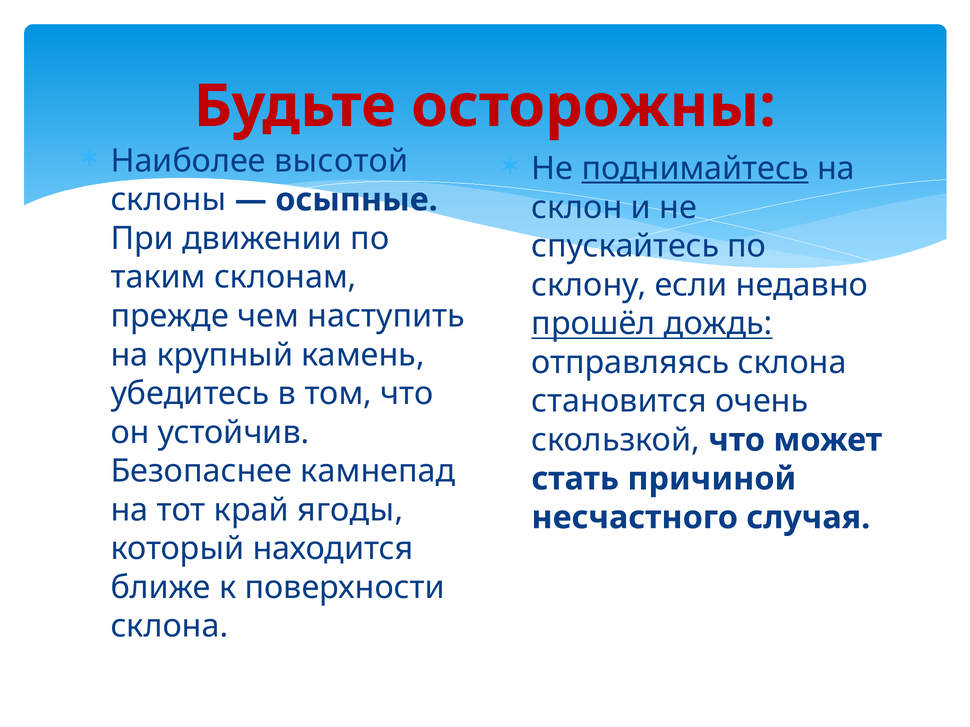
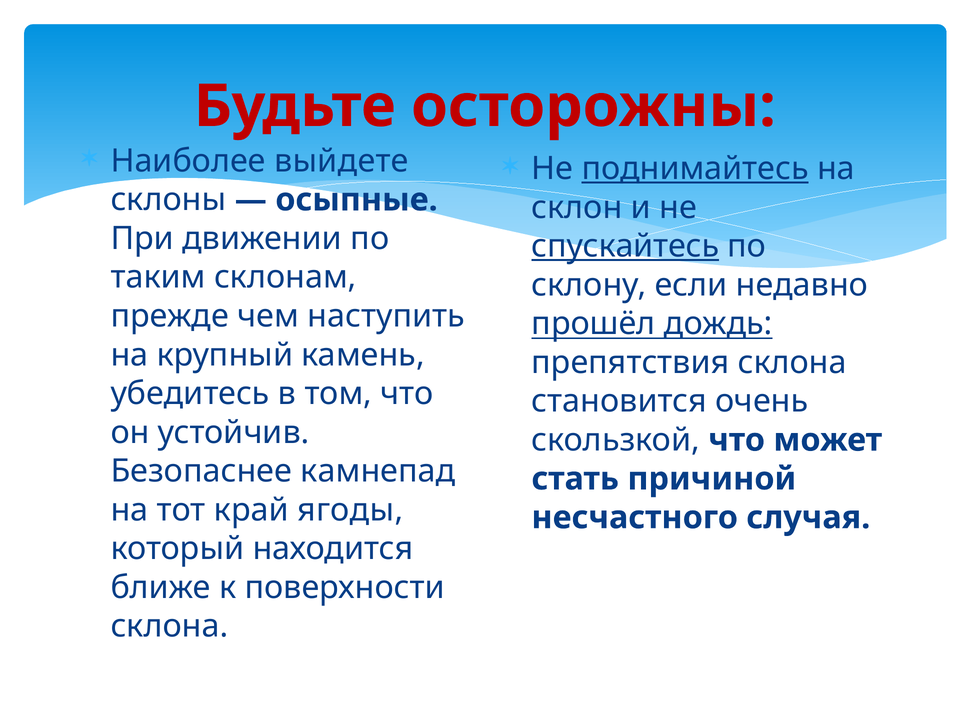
высотой: высотой -> выйдете
спускайтесь underline: none -> present
отправляясь: отправляясь -> препятствия
